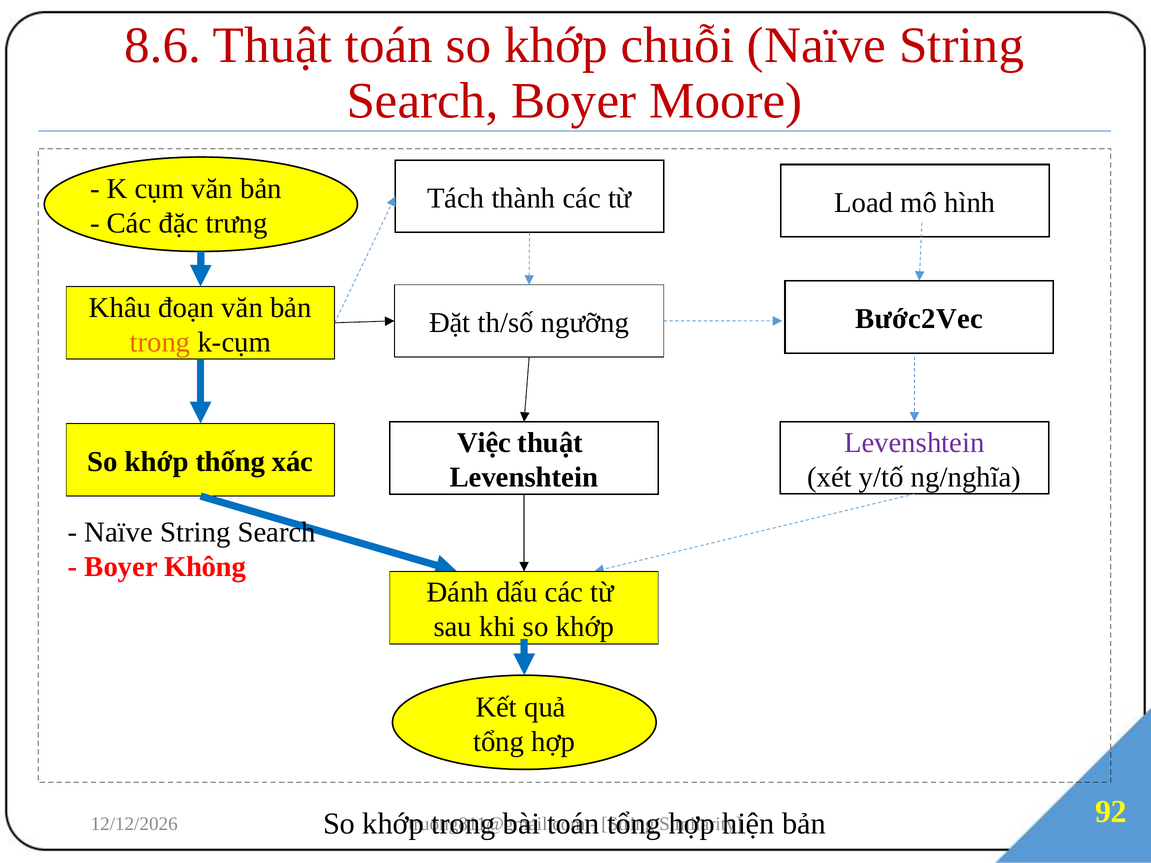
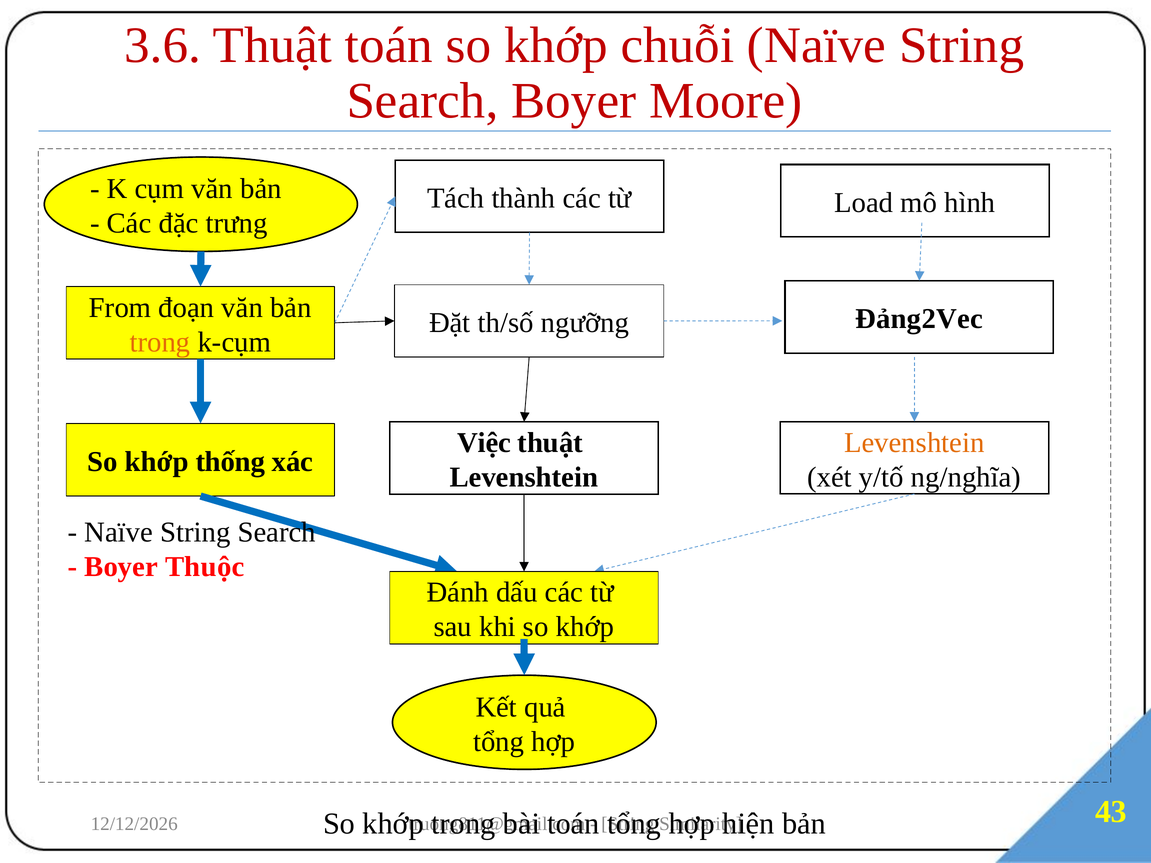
8.6: 8.6 -> 3.6
Khâu: Khâu -> From
Bước2Vec: Bước2Vec -> Đảng2Vec
Levenshtein at (914, 443) colour: purple -> orange
Không: Không -> Thuộc
92: 92 -> 43
